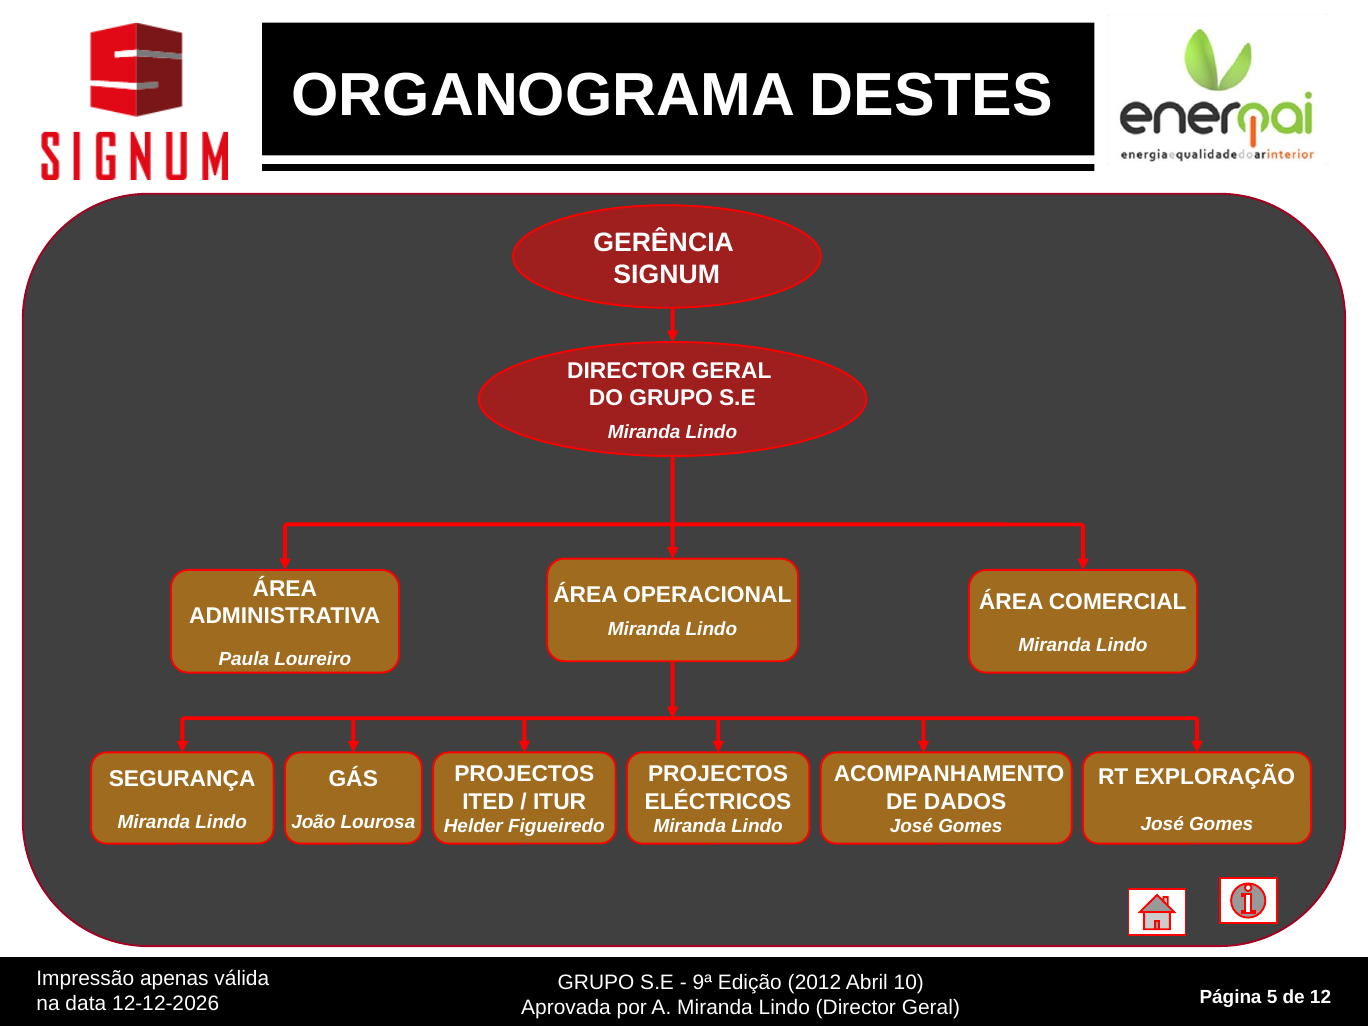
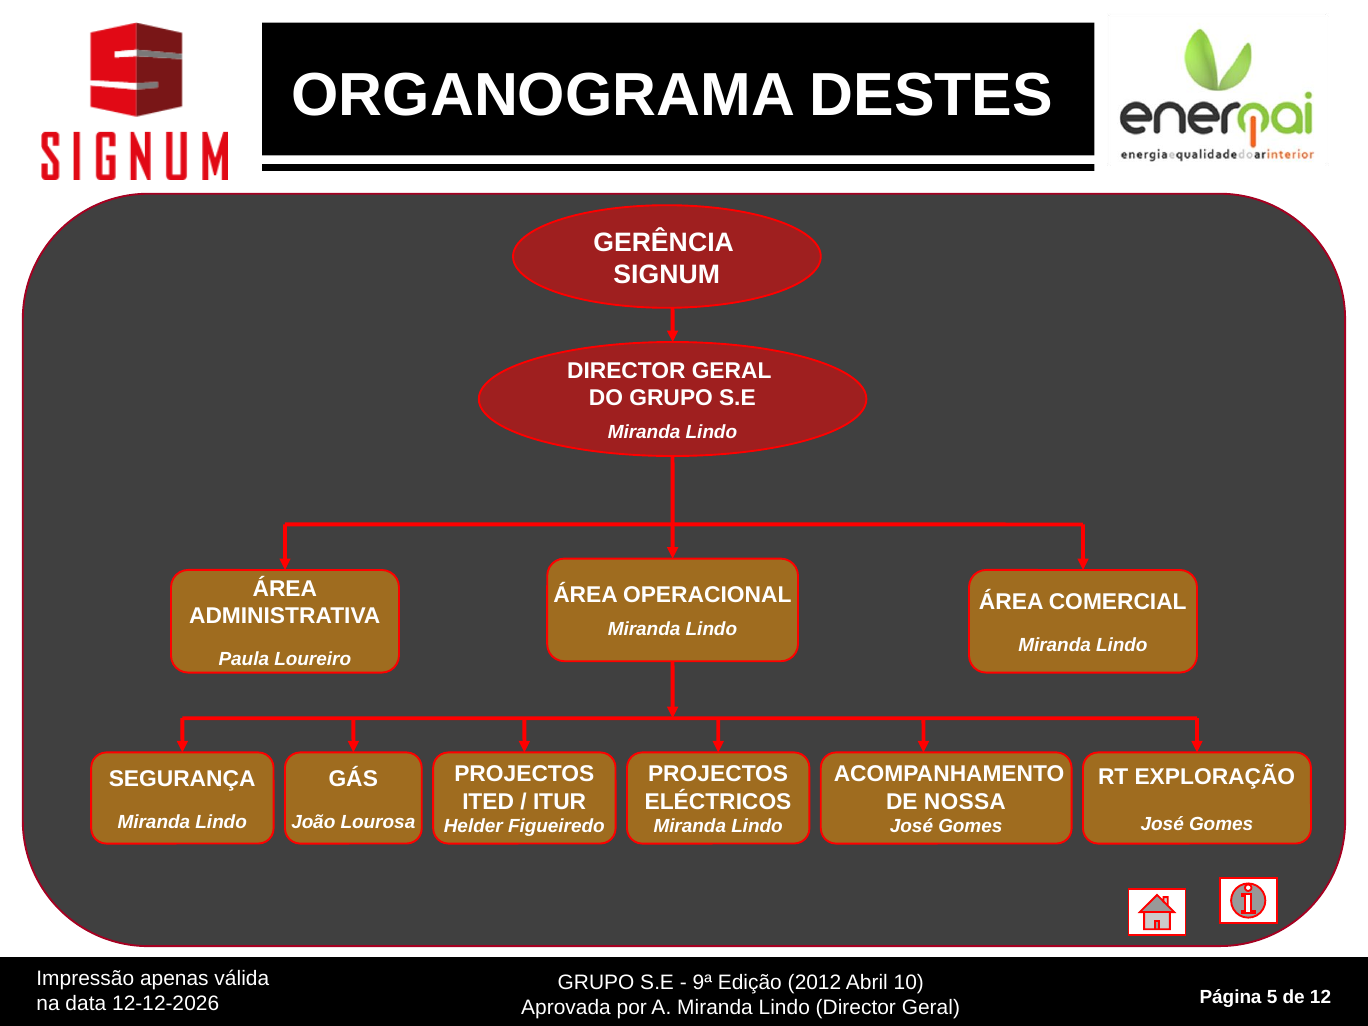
DADOS: DADOS -> NOSSA
